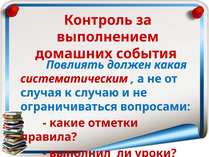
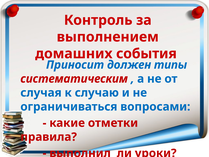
Повлиять: Повлиять -> Приносит
какая: какая -> типы
